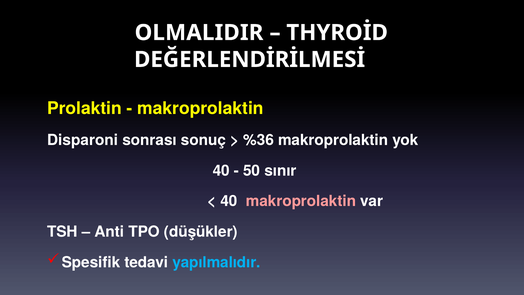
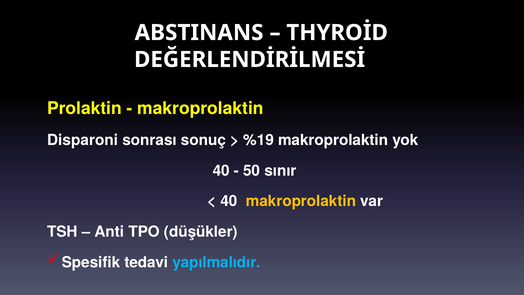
OLMALIDIR: OLMALIDIR -> ABSTINANS
%36: %36 -> %19
makroprolaktin at (301, 201) colour: pink -> yellow
